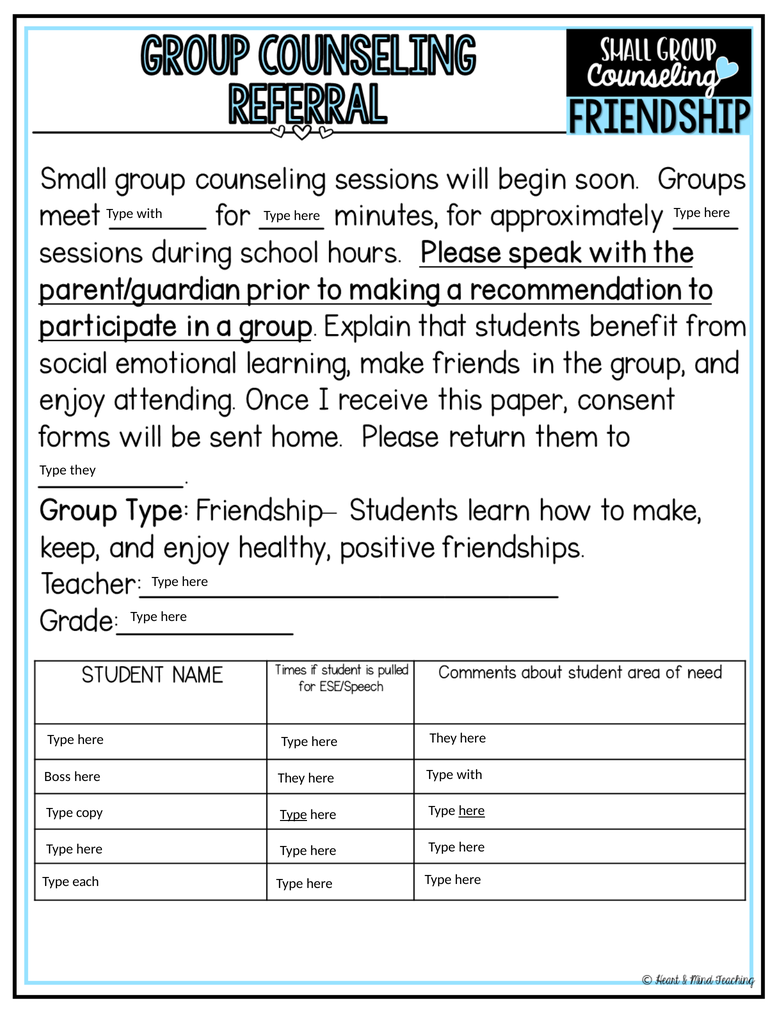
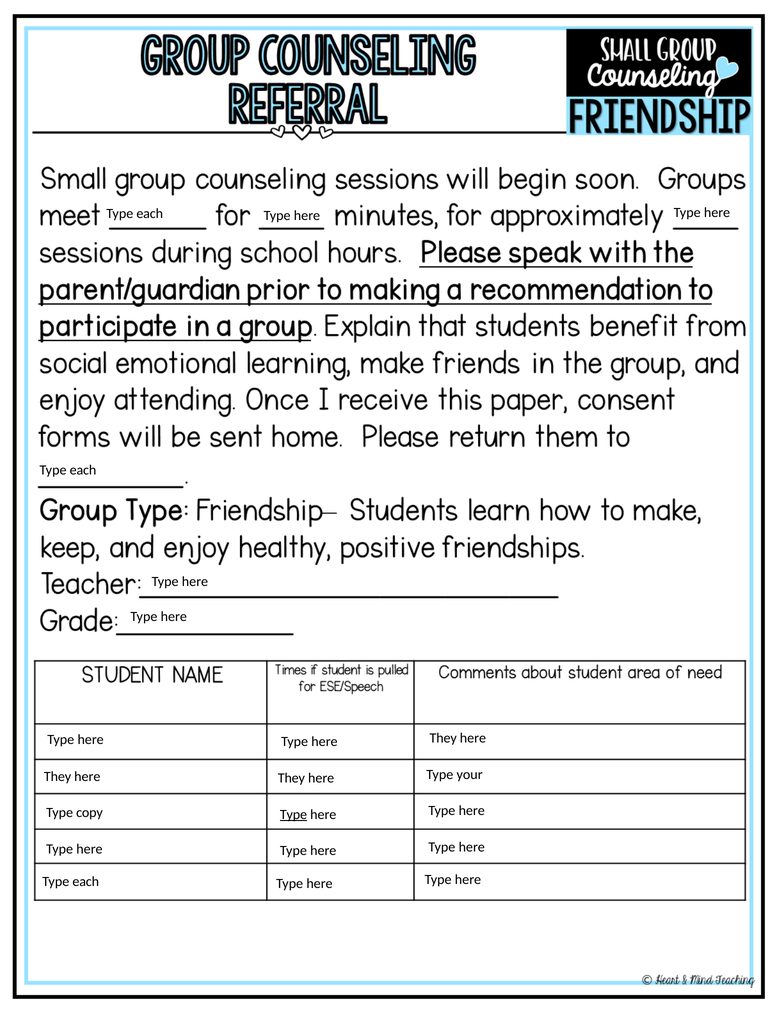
with at (150, 214): with -> each
they at (83, 470): they -> each
with at (470, 775): with -> your
Boss at (57, 777): Boss -> They
here at (472, 811) underline: present -> none
